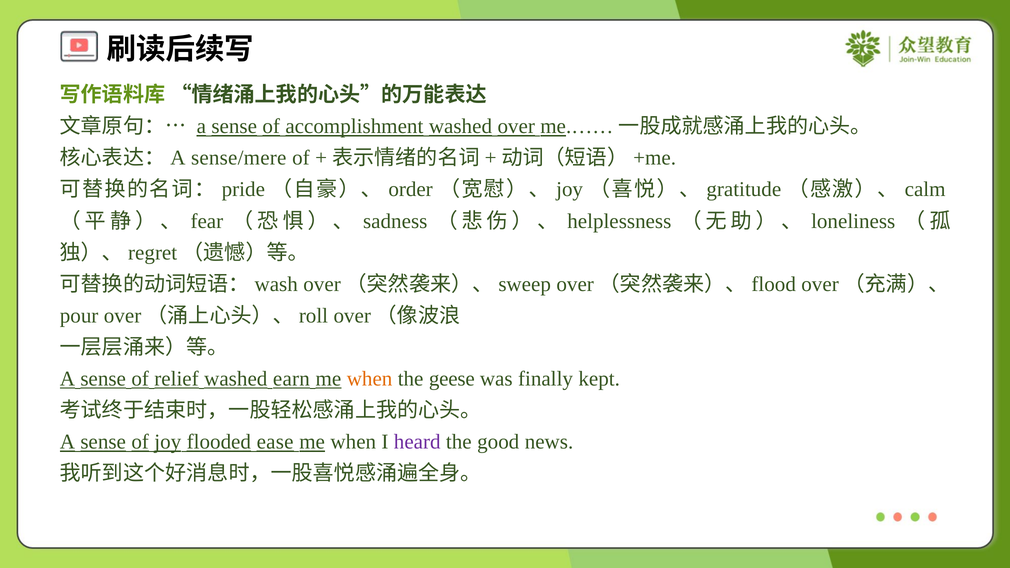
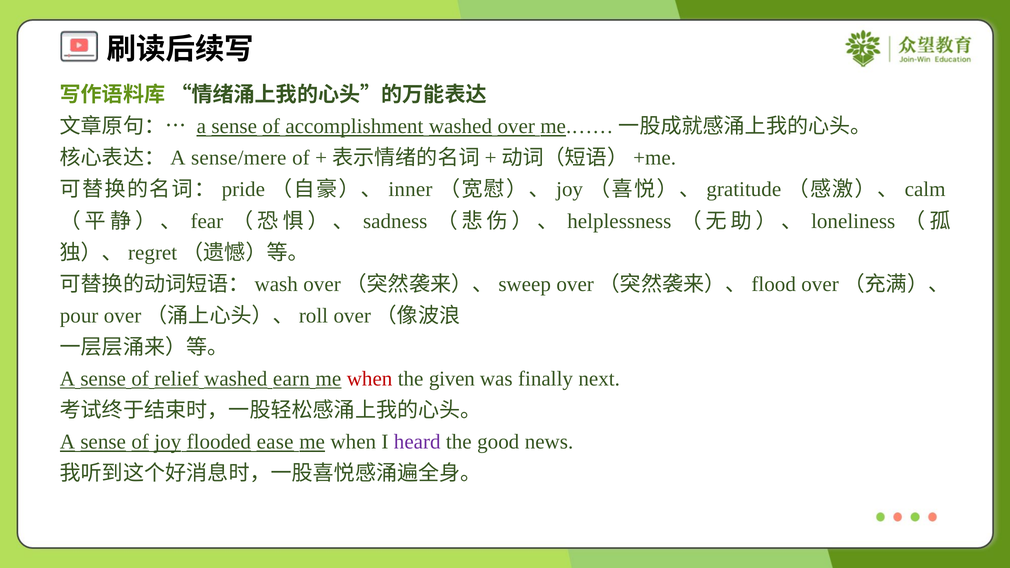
order: order -> inner
when at (370, 379) colour: orange -> red
geese: geese -> given
kept: kept -> next
